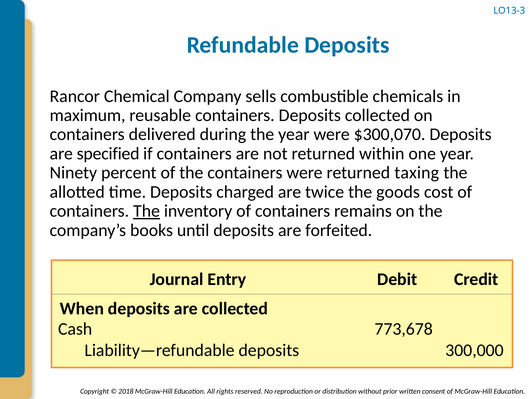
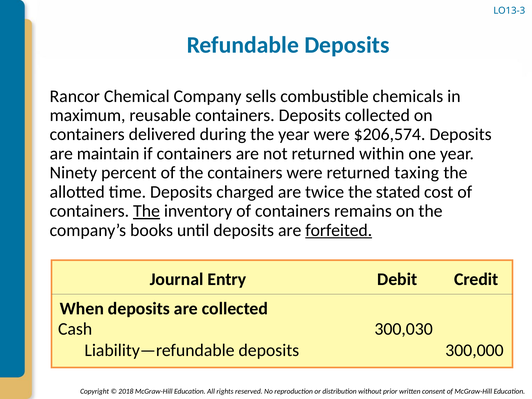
$300,070: $300,070 -> $206,574
specified: specified -> maintain
goods: goods -> stated
forfeited underline: none -> present
773,678: 773,678 -> 300,030
